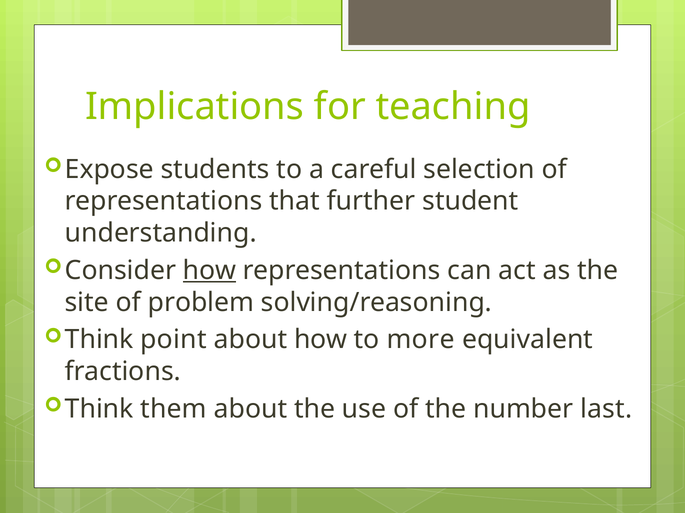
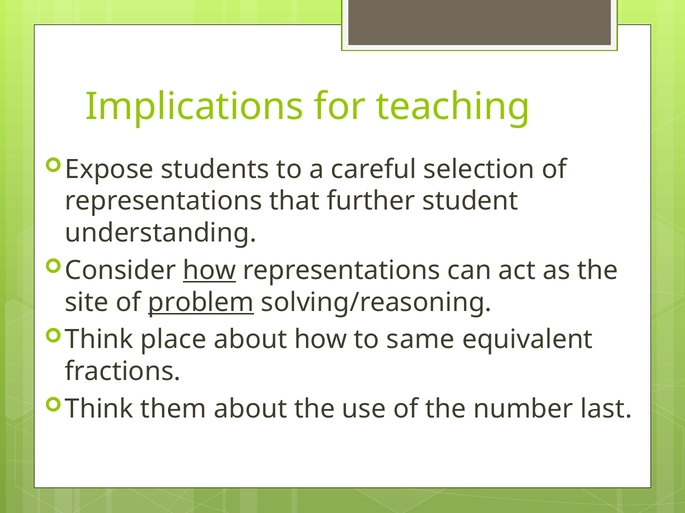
problem underline: none -> present
point: point -> place
more: more -> same
